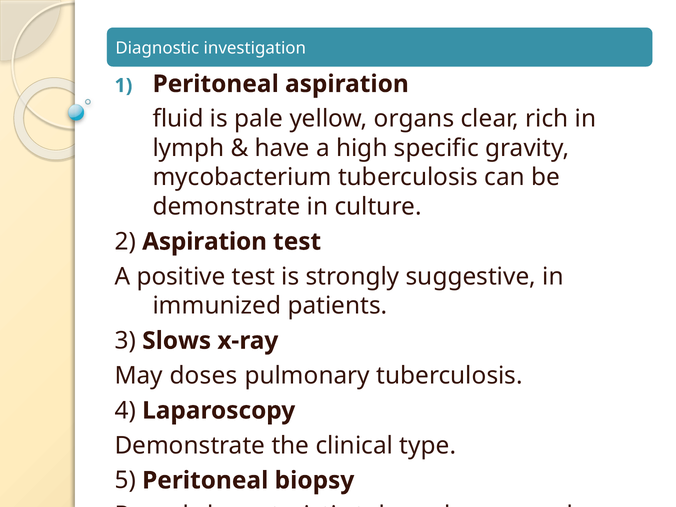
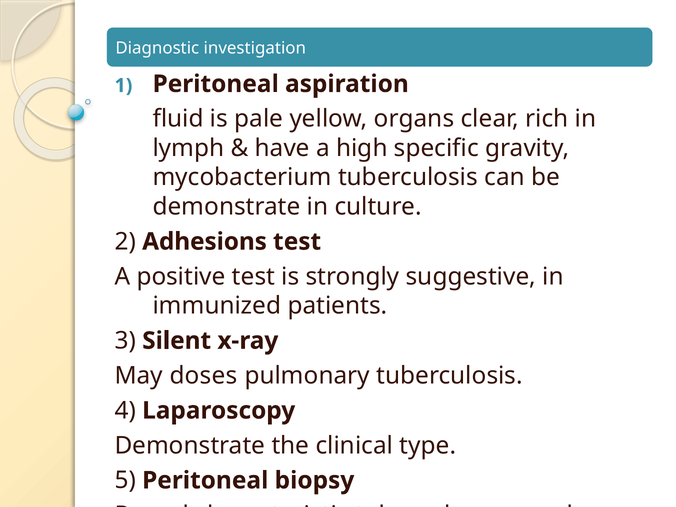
2 Aspiration: Aspiration -> Adhesions
Slows: Slows -> Silent
